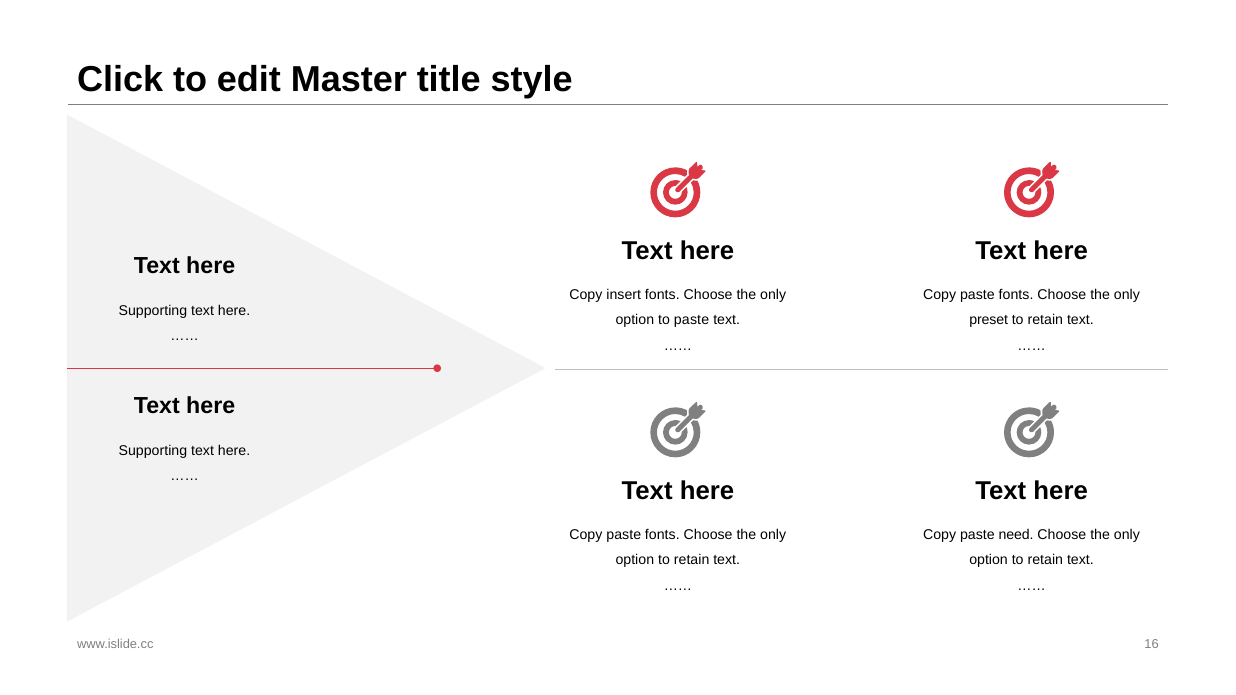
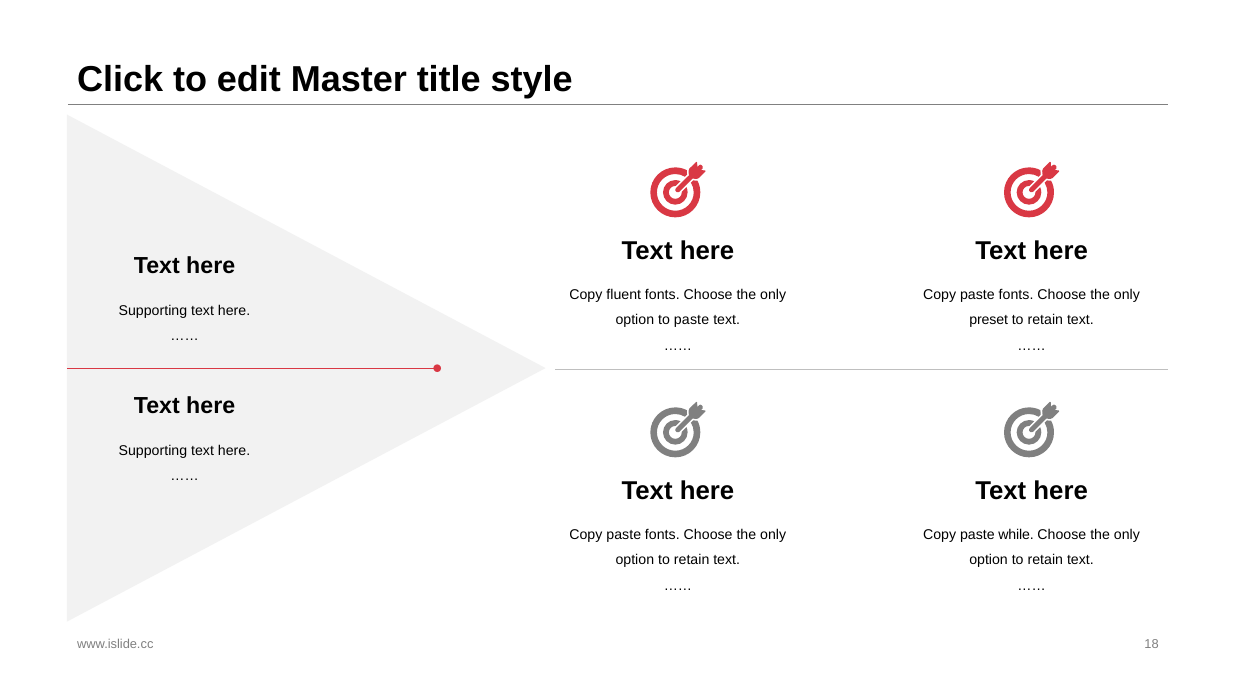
insert: insert -> fluent
need: need -> while
16: 16 -> 18
